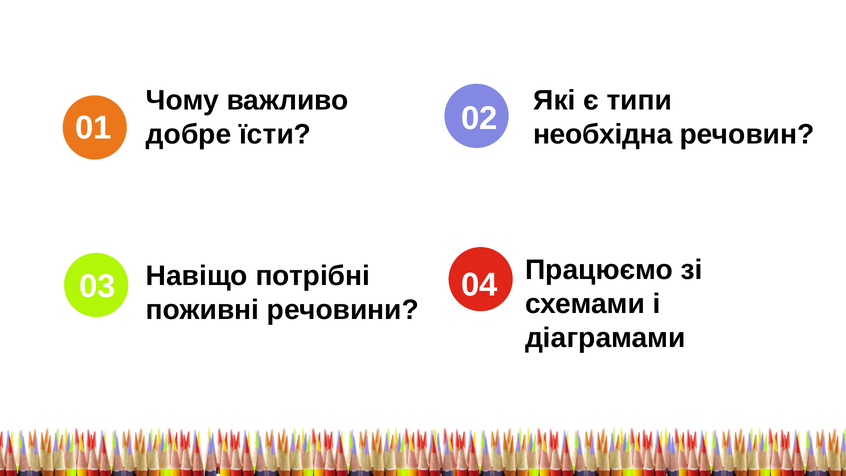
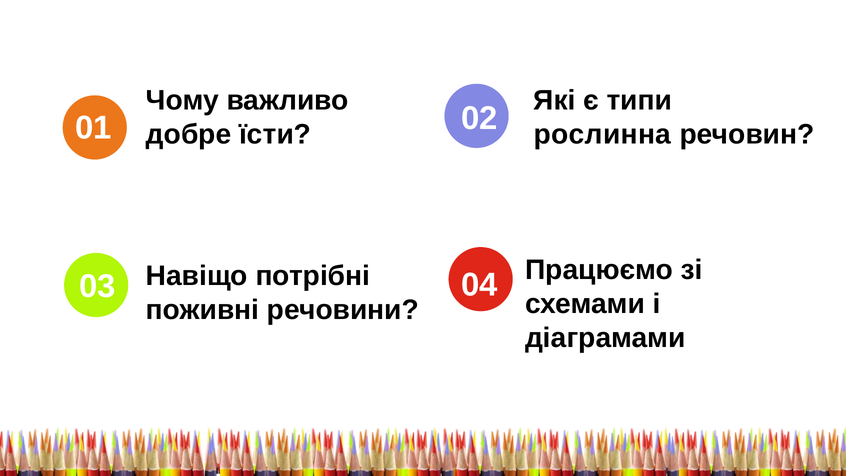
необхідна: необхідна -> рослинна
